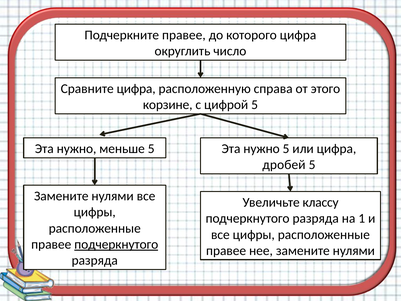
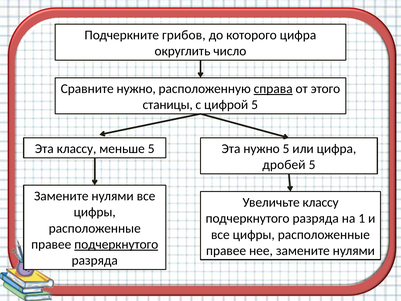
Подчеркните правее: правее -> грибов
Сравните цифра: цифра -> нужно
справа underline: none -> present
корзине: корзине -> станицы
нужно at (77, 149): нужно -> классу
